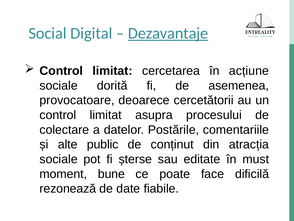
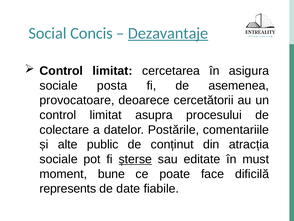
Digital: Digital -> Concis
acțiune: acțiune -> asigura
dorită: dorită -> posta
șterse underline: none -> present
rezonează: rezonează -> represents
